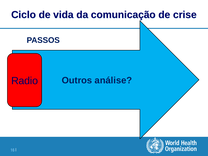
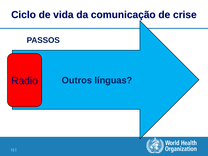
análise: análise -> línguas
